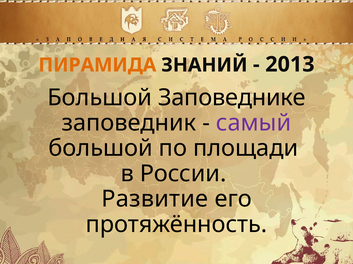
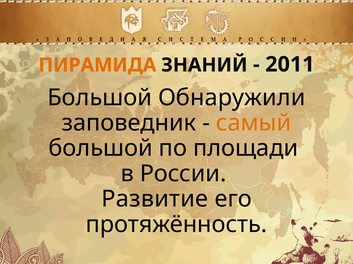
2013: 2013 -> 2011
Заповеднике: Заповеднике -> Обнаружили
самый colour: purple -> orange
